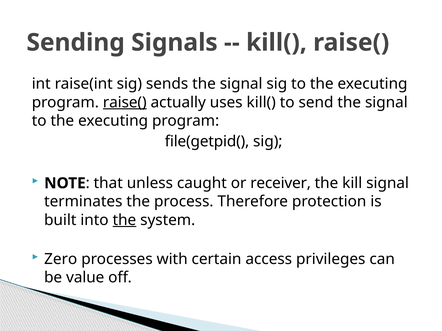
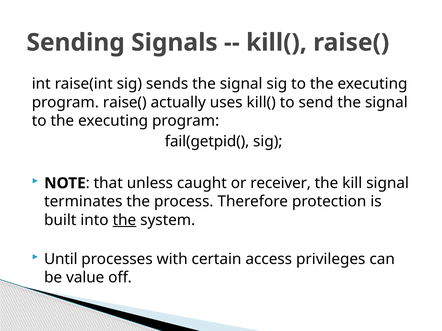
raise( at (125, 102) underline: present -> none
file(getpid(: file(getpid( -> fail(getpid(
Zero: Zero -> Until
